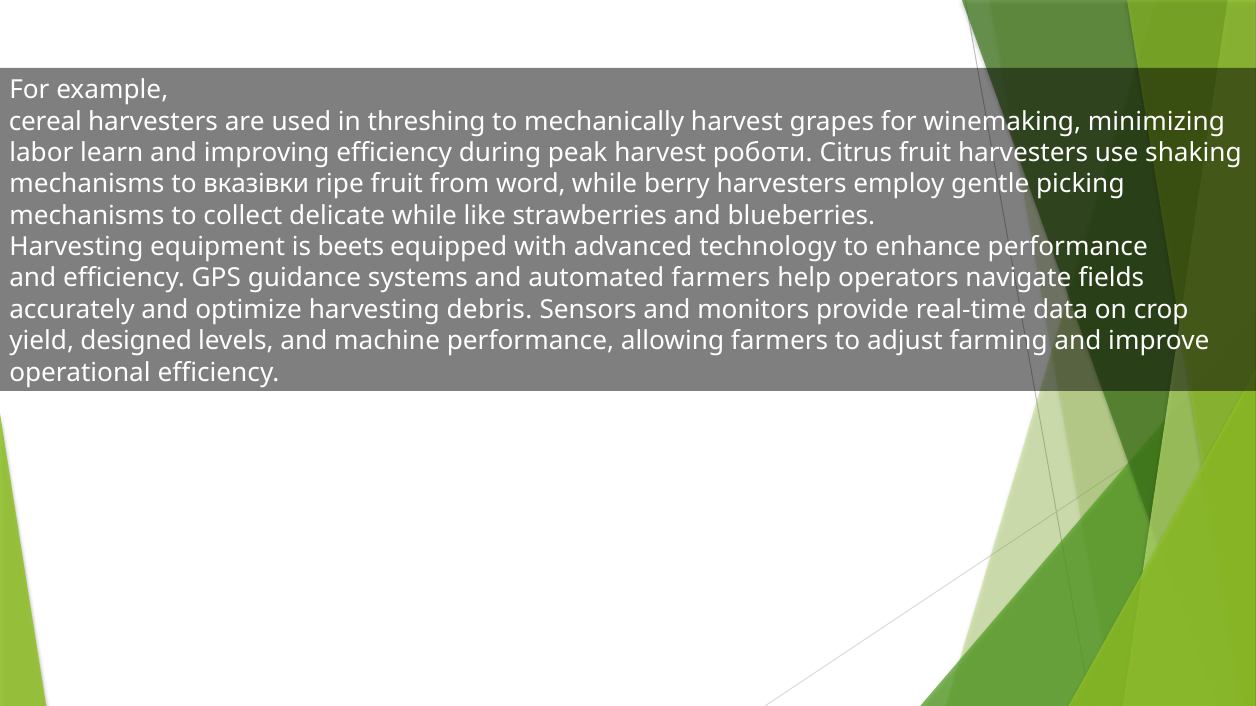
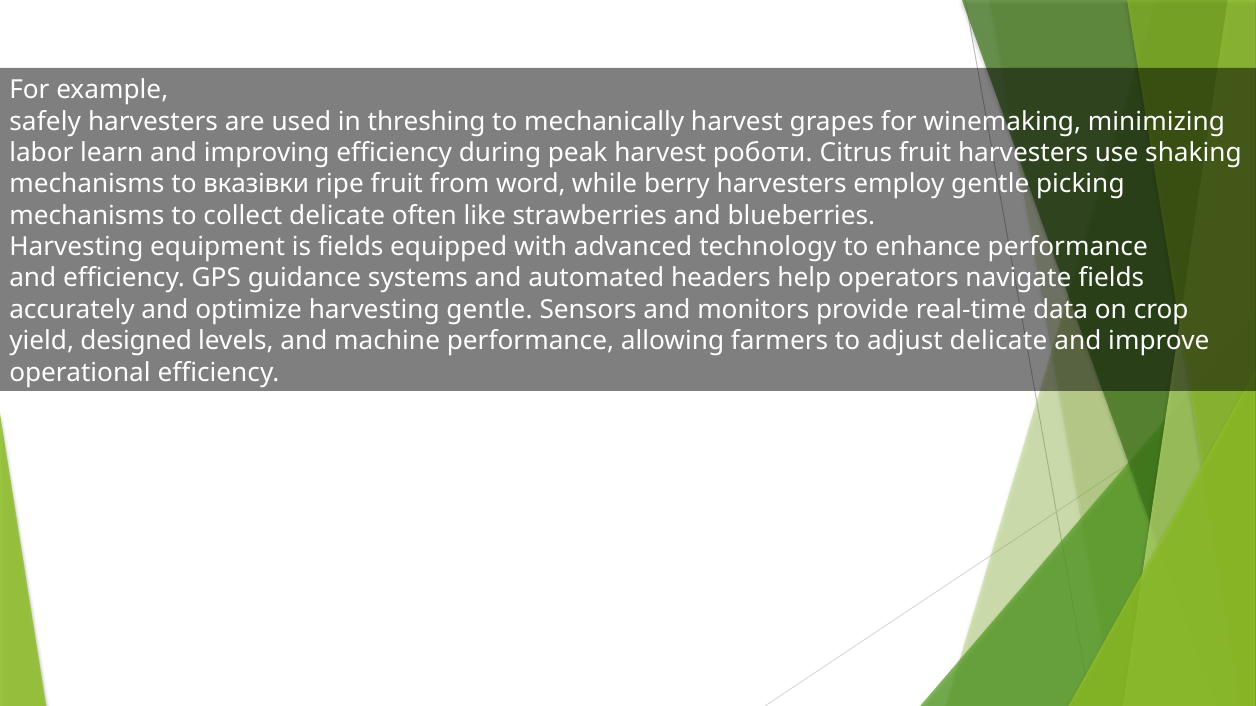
cereal: cereal -> safely
delicate while: while -> often
is beets: beets -> fields
automated farmers: farmers -> headers
harvesting debris: debris -> gentle
adjust farming: farming -> delicate
